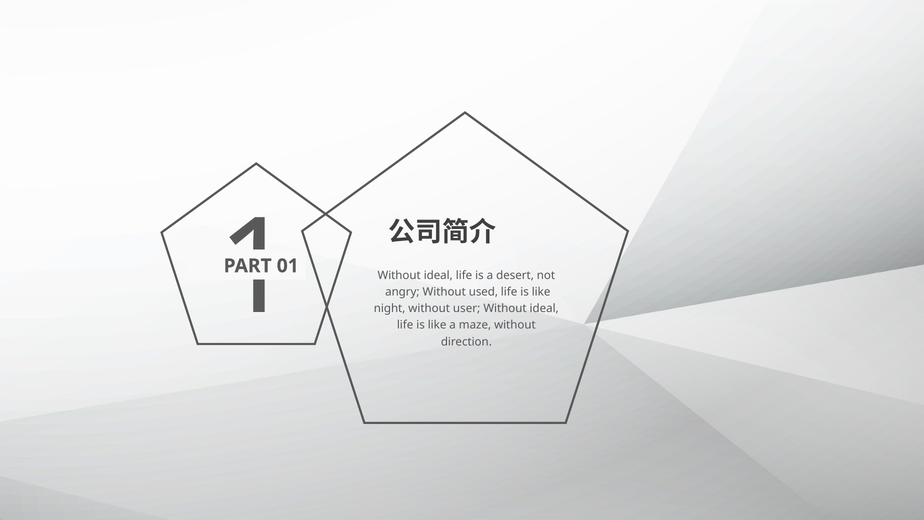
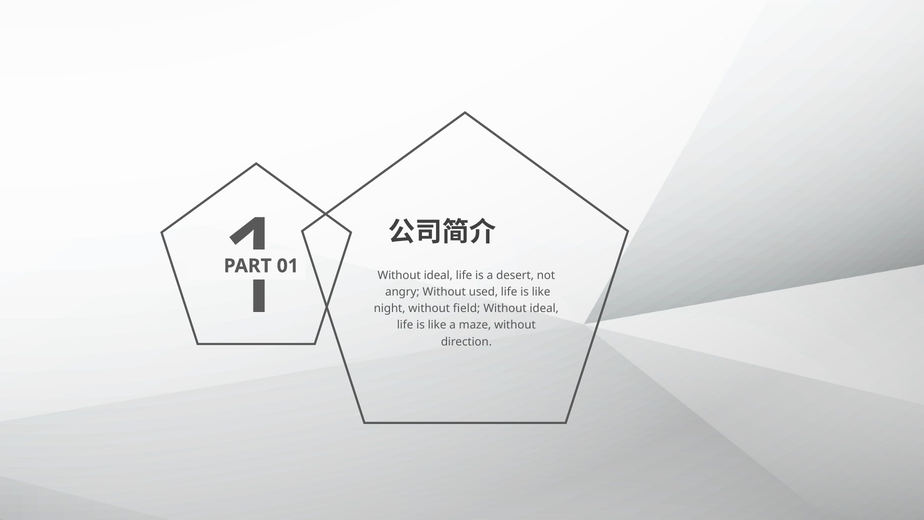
user: user -> field
